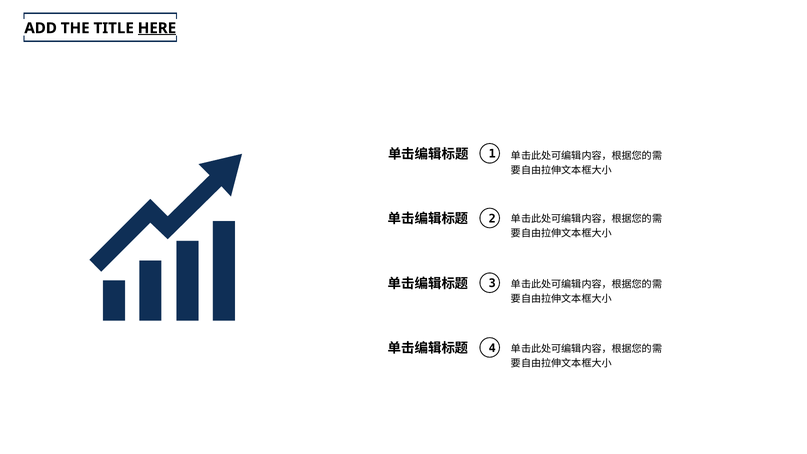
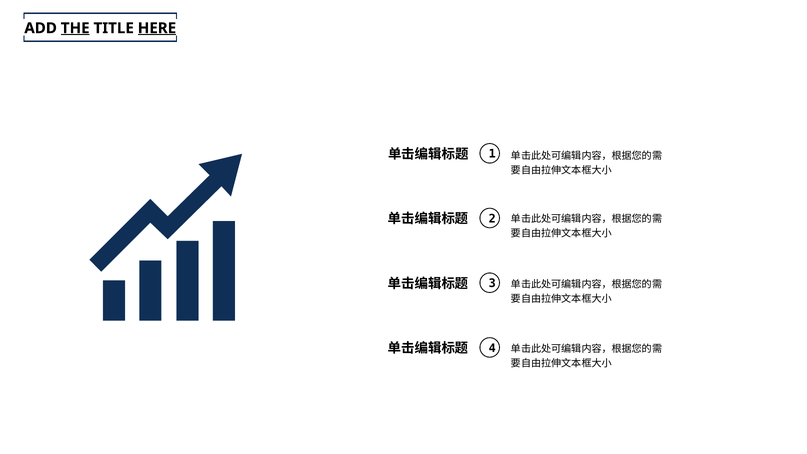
THE underline: none -> present
